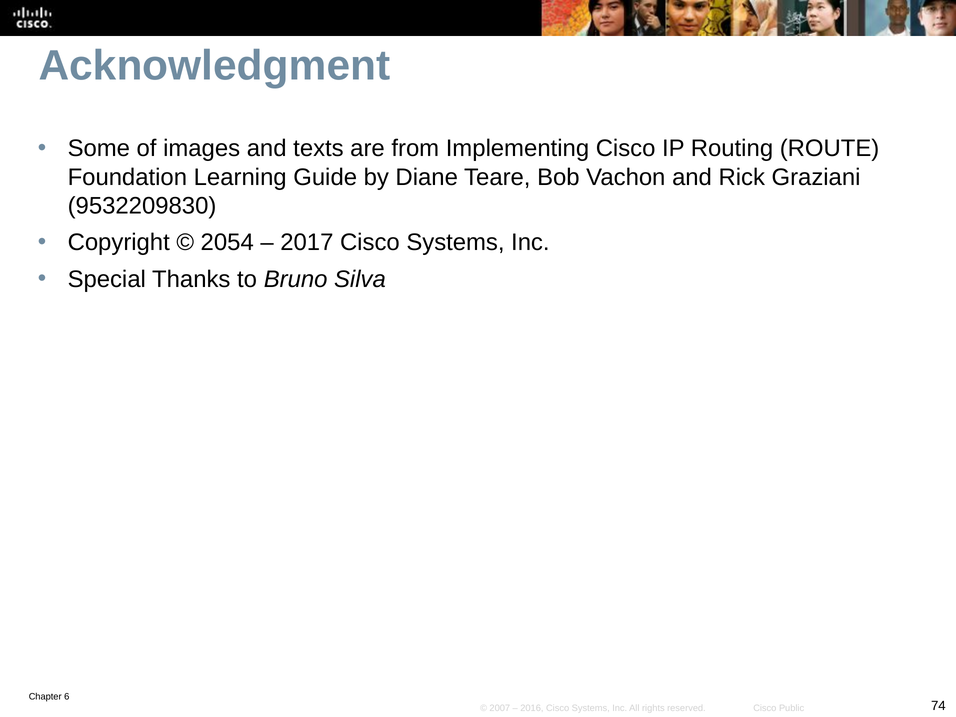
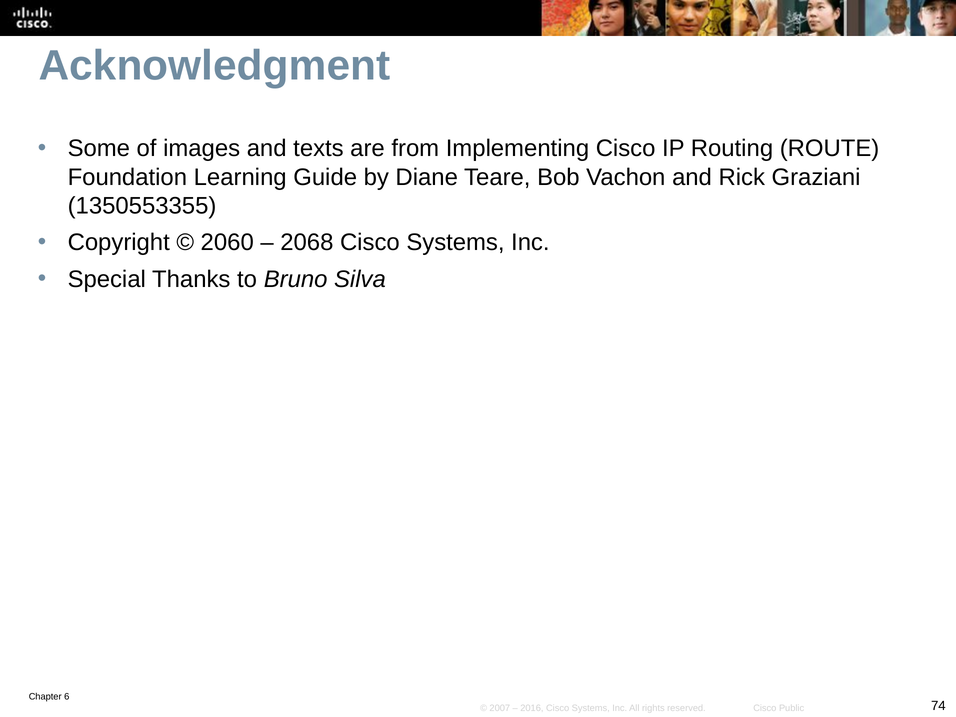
9532209830: 9532209830 -> 1350553355
2054: 2054 -> 2060
2017: 2017 -> 2068
